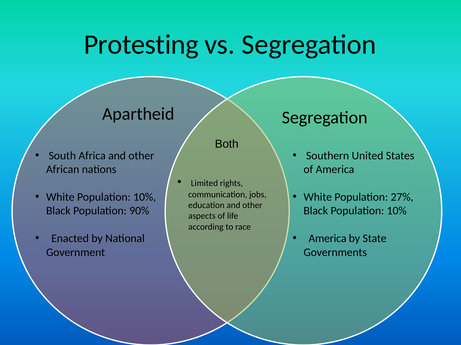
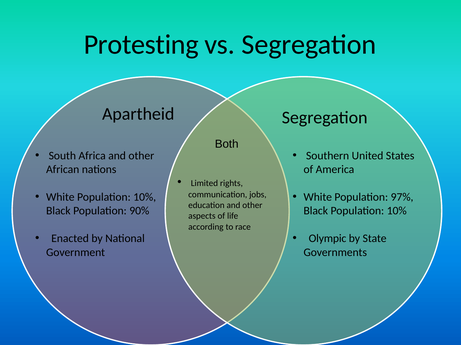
27%: 27% -> 97%
America at (328, 239): America -> Olympic
